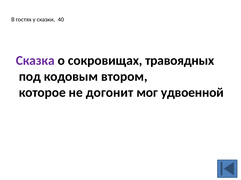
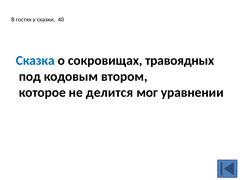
Сказка colour: purple -> blue
догонит: догонит -> делится
удвоенной: удвоенной -> уравнении
